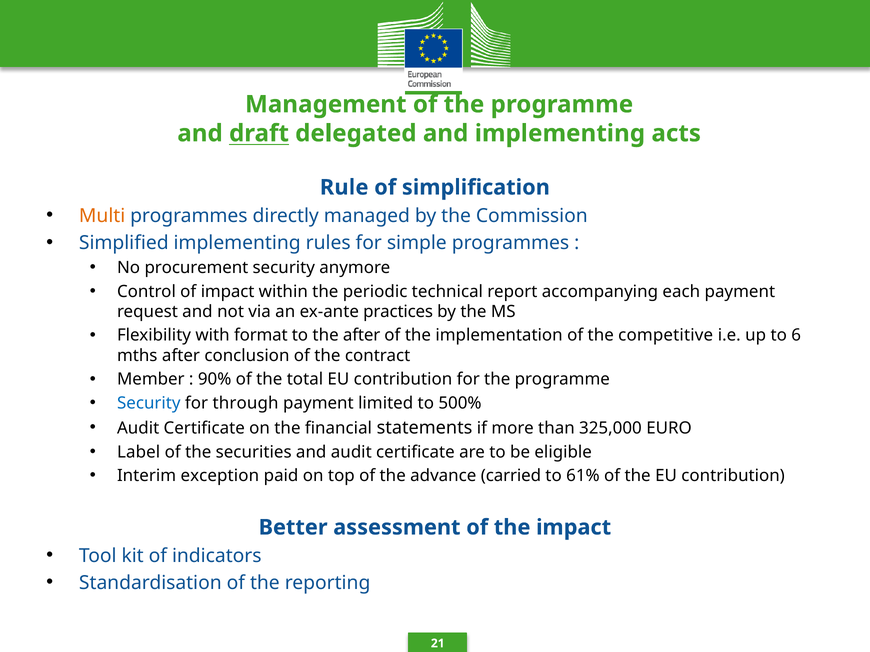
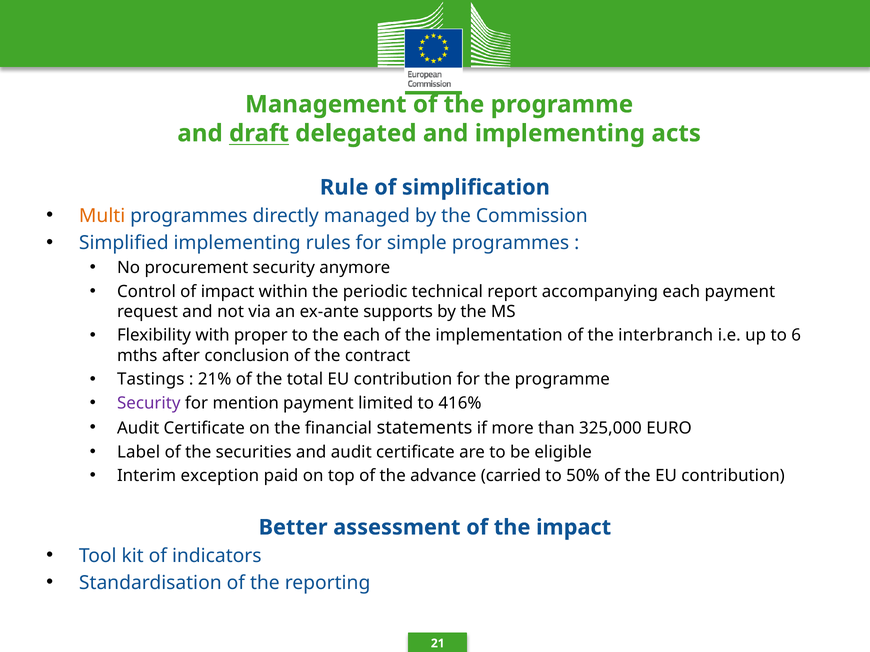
practices: practices -> supports
format: format -> proper
the after: after -> each
competitive: competitive -> interbranch
Member: Member -> Tastings
90%: 90% -> 21%
Security at (149, 403) colour: blue -> purple
through: through -> mention
500%: 500% -> 416%
61%: 61% -> 50%
